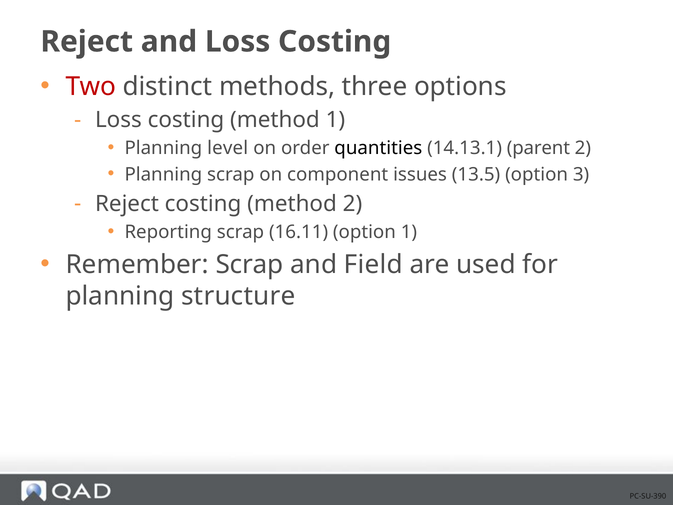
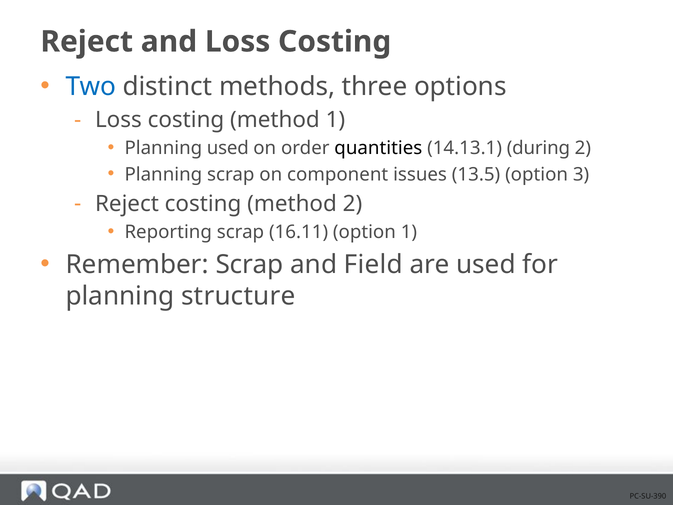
Two colour: red -> blue
Planning level: level -> used
parent: parent -> during
